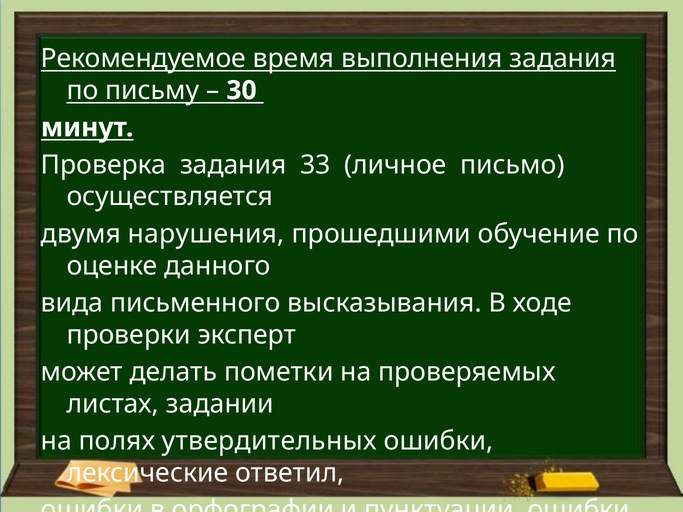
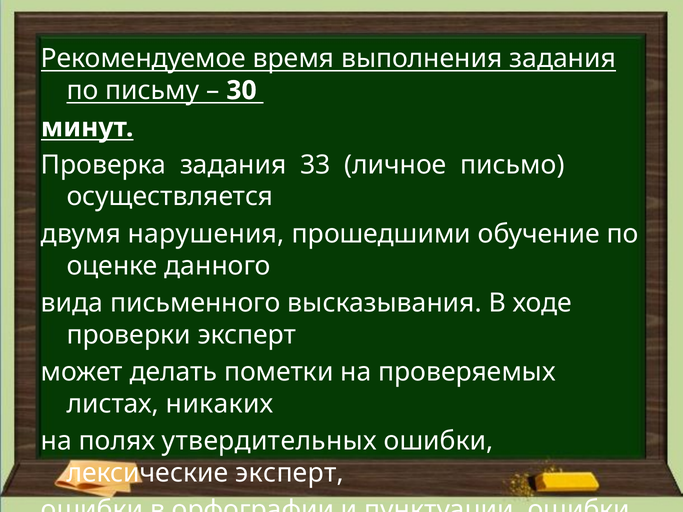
задании: задании -> никаких
лексические ответил: ответил -> эксперт
